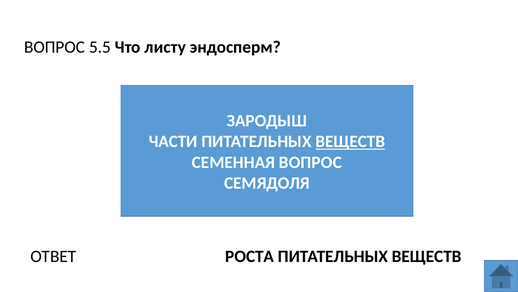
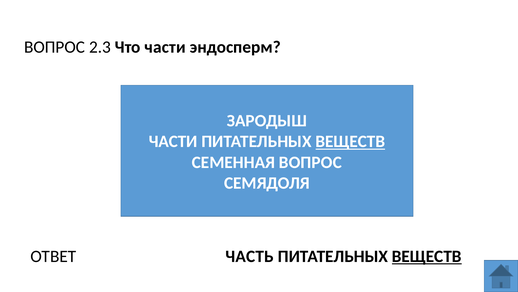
5.5: 5.5 -> 2.3
Что листу: листу -> части
РОСТА: РОСТА -> ЧАСТЬ
ВЕЩЕСТВ at (427, 256) underline: none -> present
